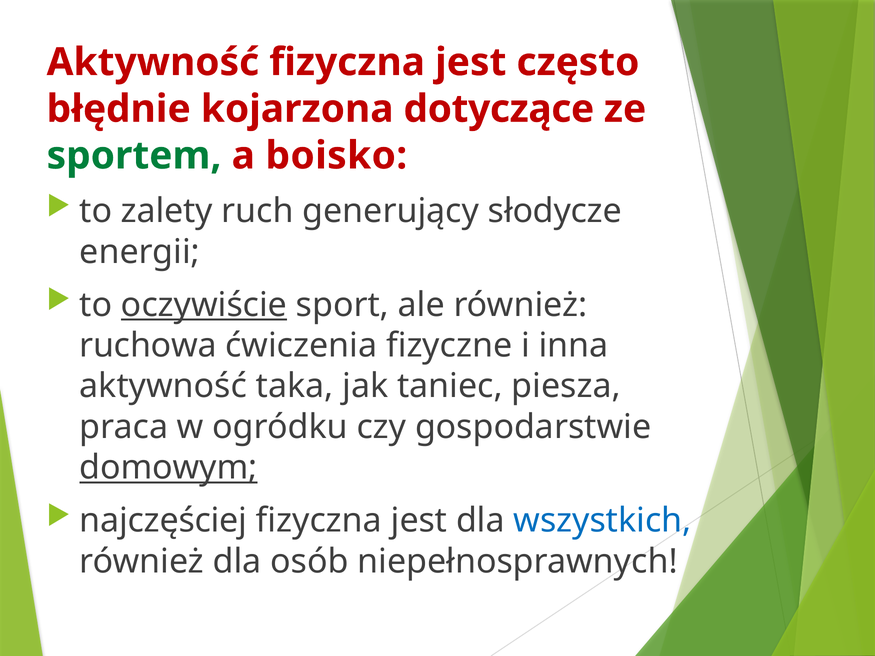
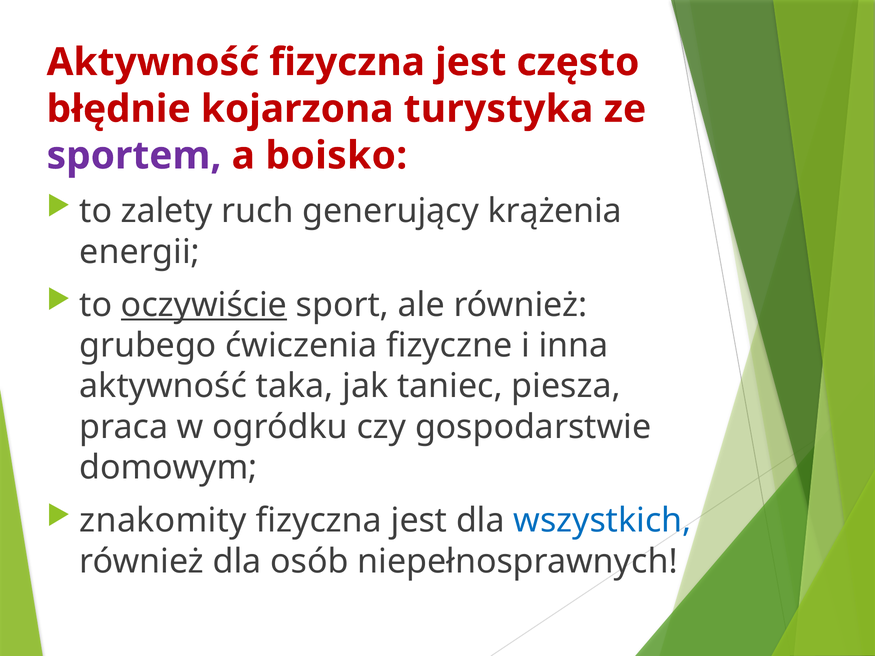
dotyczące: dotyczące -> turystyka
sportem colour: green -> purple
słodycze: słodycze -> krążenia
ruchowa: ruchowa -> grubego
domowym underline: present -> none
najczęściej: najczęściej -> znakomity
